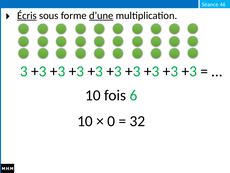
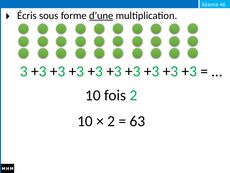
Écris underline: present -> none
fois 6: 6 -> 2
0 at (111, 121): 0 -> 2
32: 32 -> 63
